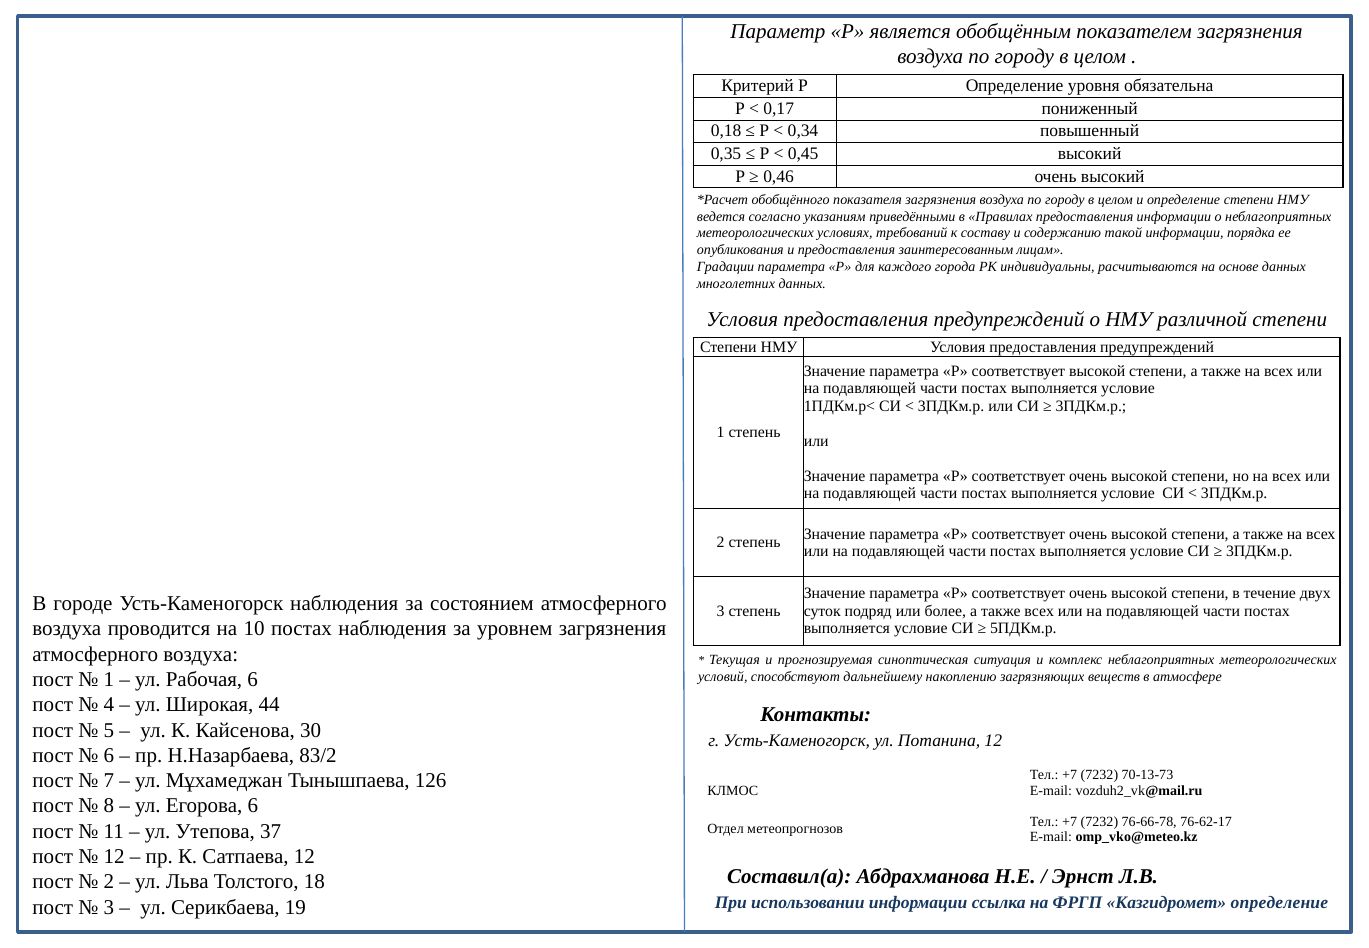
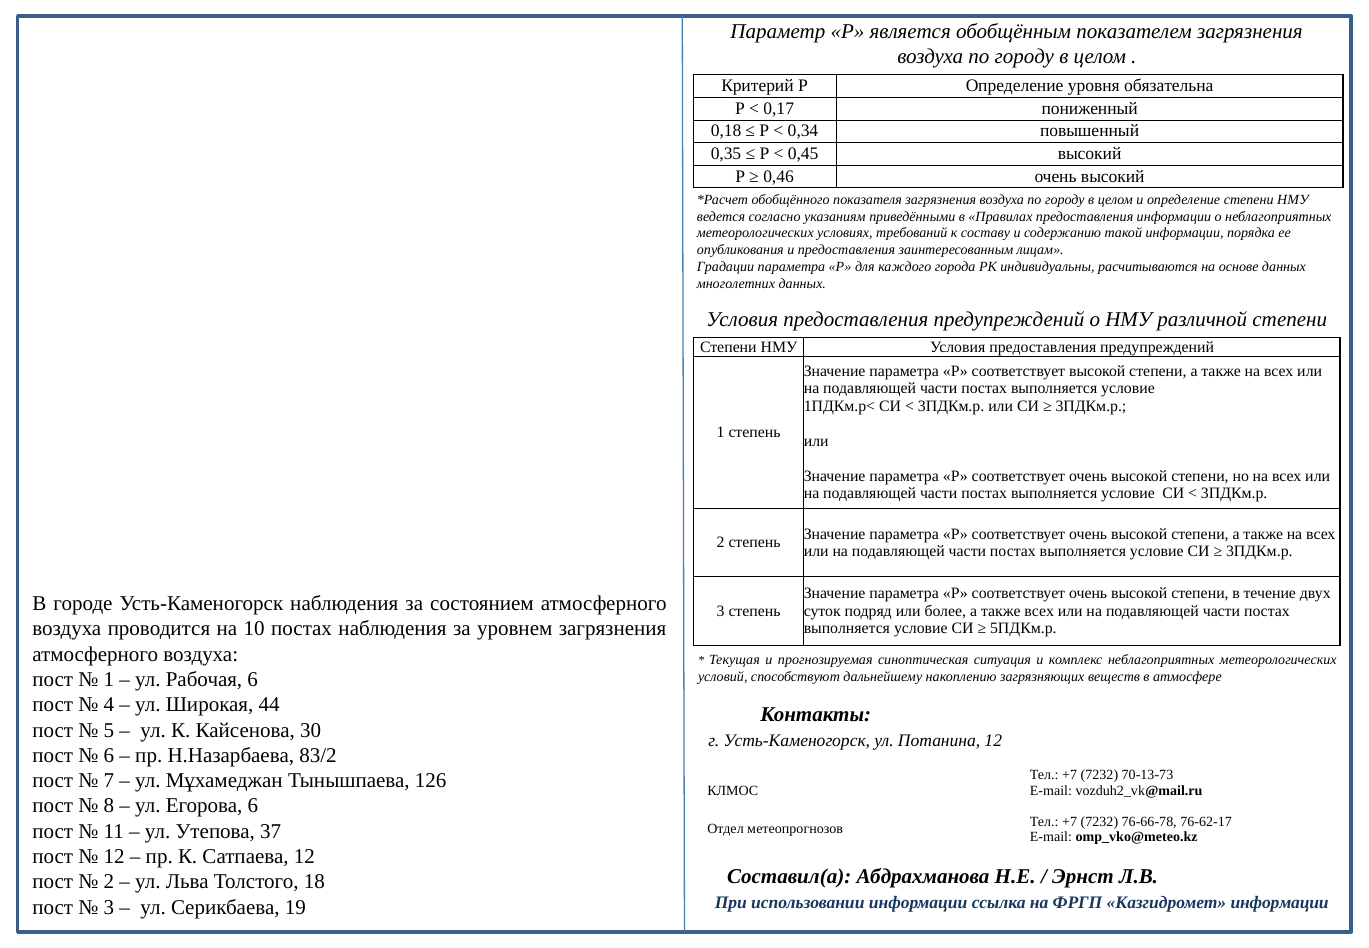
Казгидромет определение: определение -> информации
